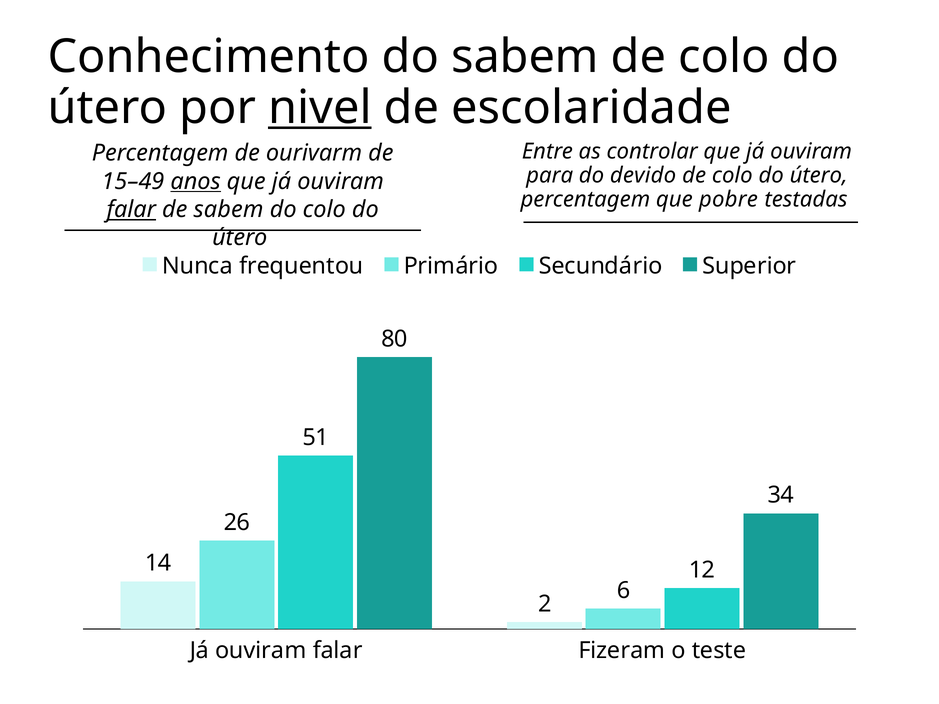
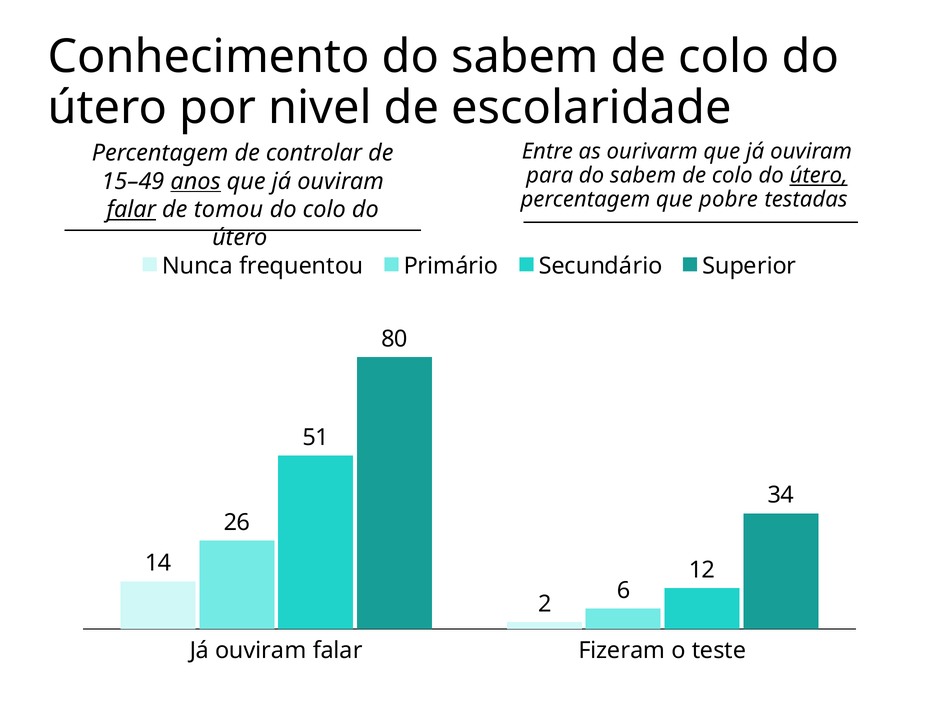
nivel underline: present -> none
controlar: controlar -> ourivarm
ourivarm: ourivarm -> controlar
devido at (643, 176): devido -> sabem
útero at (819, 176) underline: none -> present
de sabem: sabem -> tomou
